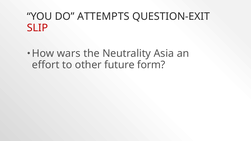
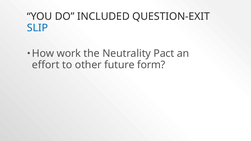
ATTEMPTS: ATTEMPTS -> INCLUDED
SLIP colour: red -> blue
wars: wars -> work
Asia: Asia -> Pact
